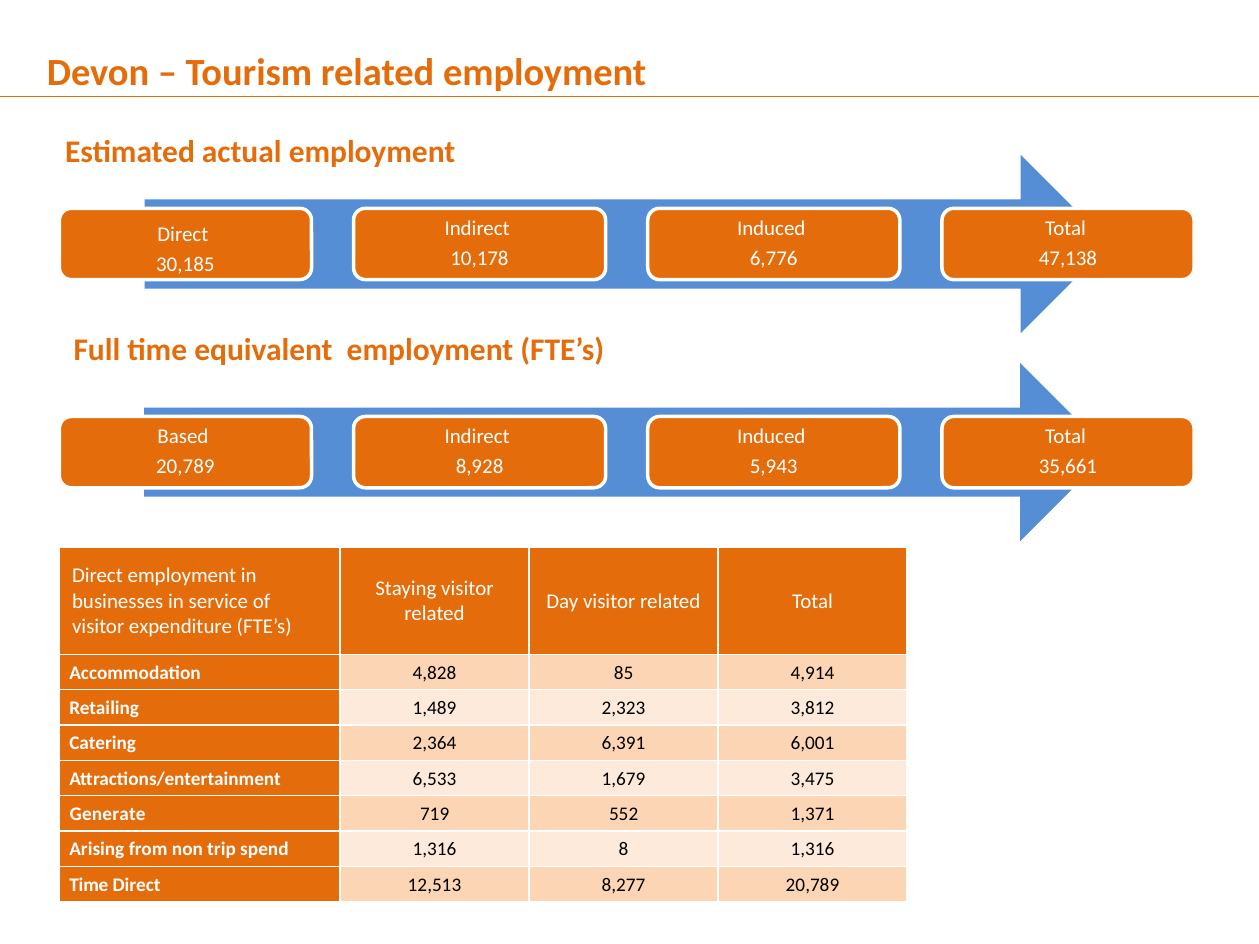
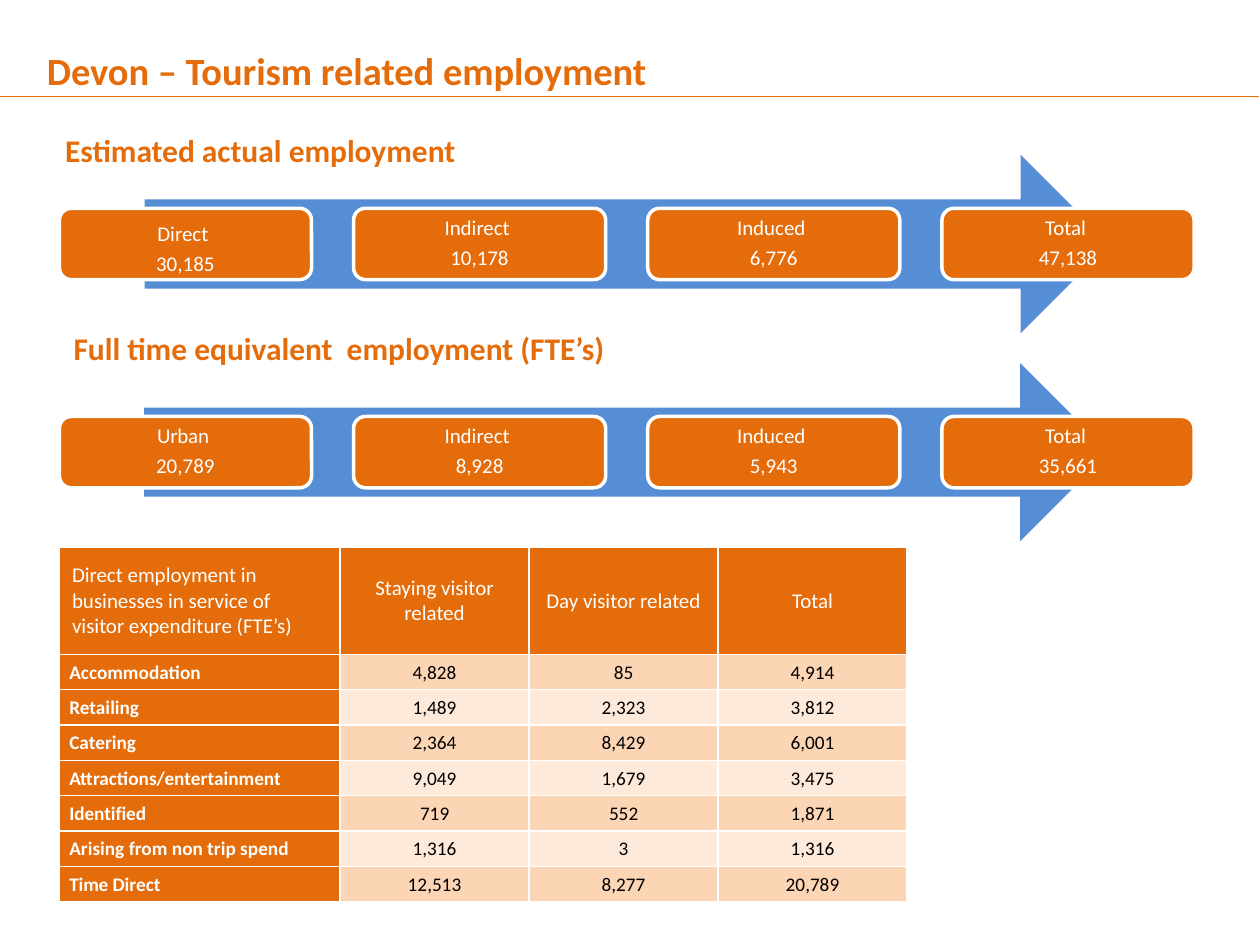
Based: Based -> Urban
6,391: 6,391 -> 8,429
6,533: 6,533 -> 9,049
Generate: Generate -> Identified
1,371: 1,371 -> 1,871
8: 8 -> 3
